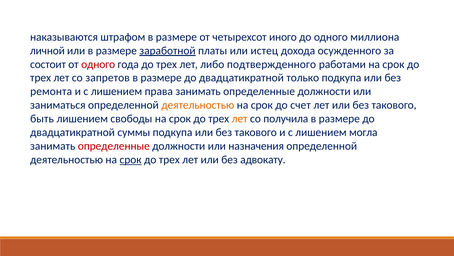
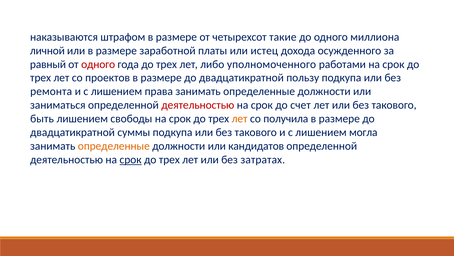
иного: иного -> такие
заработной underline: present -> none
состоит: состоит -> равный
подтвержденного: подтвержденного -> уполномоченного
запретов: запретов -> проектов
только: только -> пользу
деятельностью at (198, 105) colour: orange -> red
определенные at (114, 146) colour: red -> orange
назначения: назначения -> кандидатов
адвокату: адвокату -> затратах
